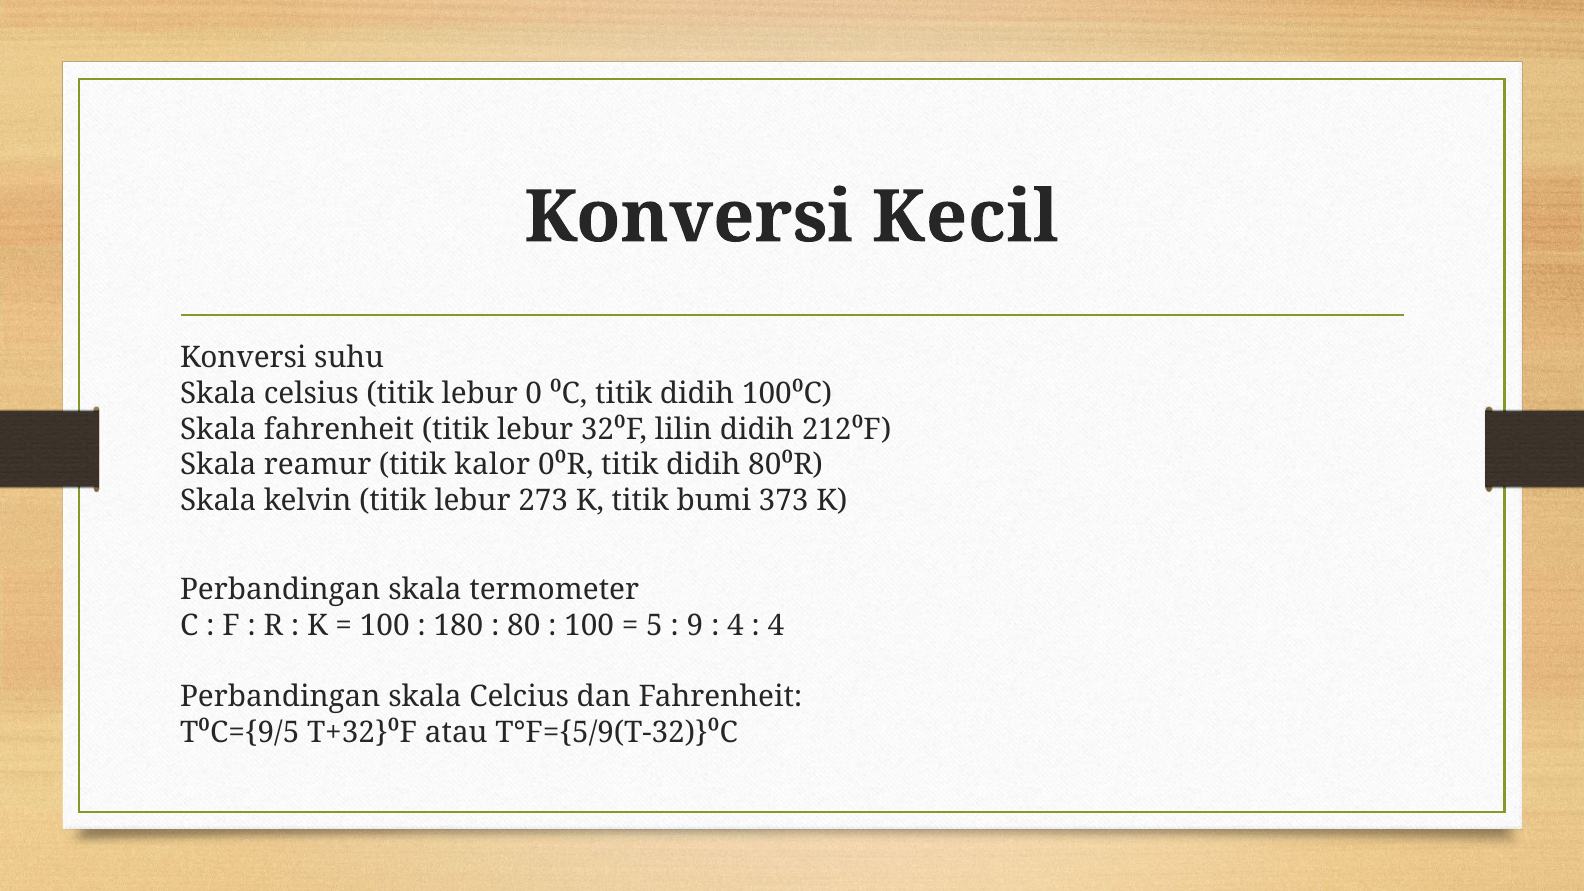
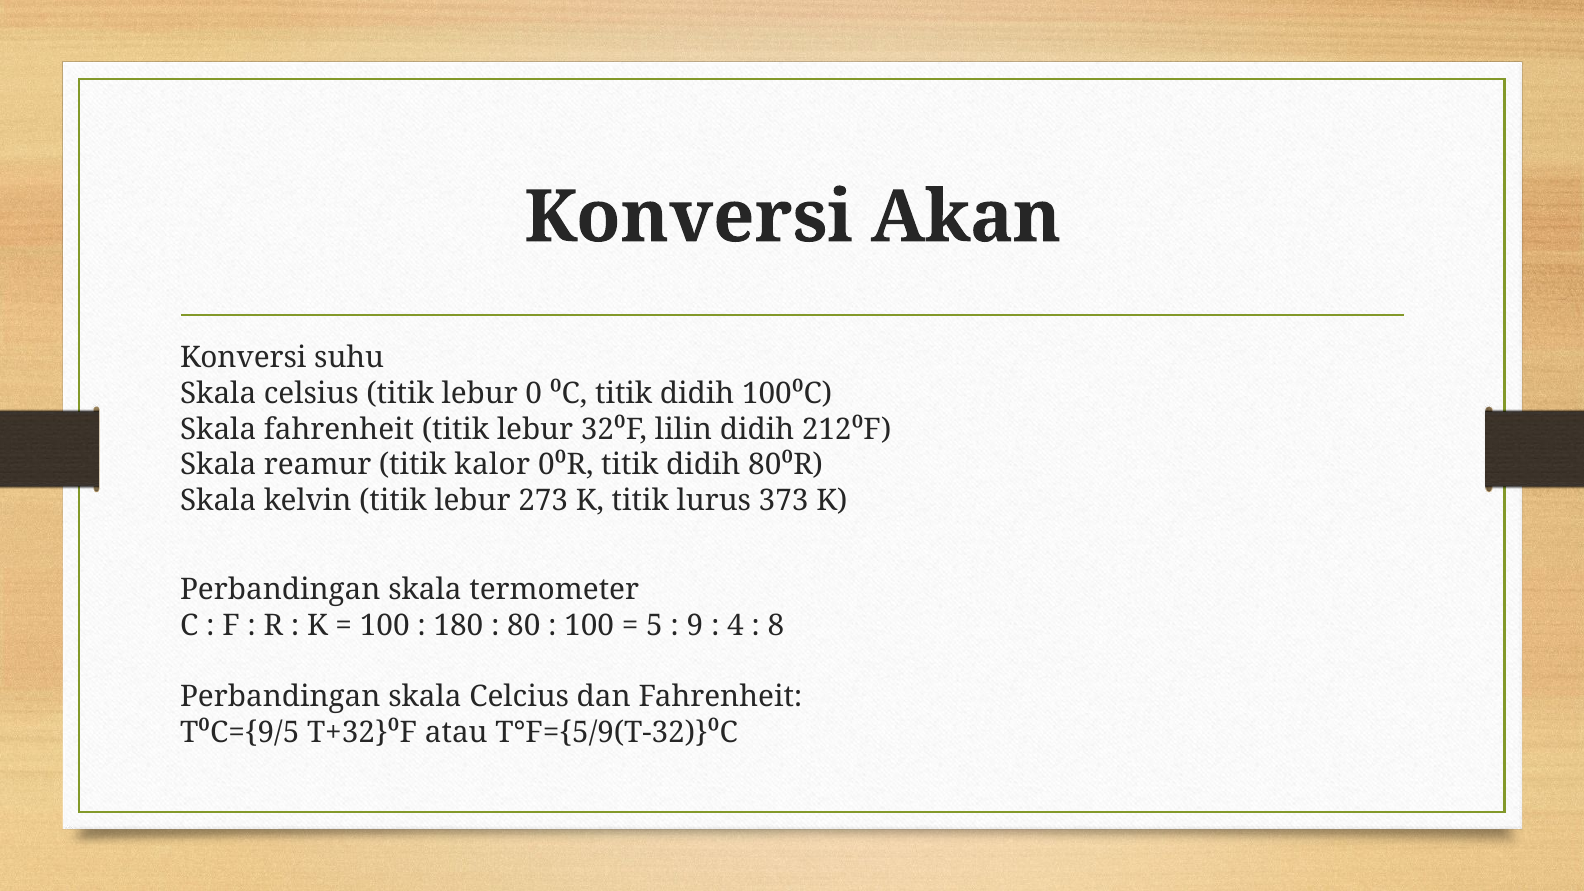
Kecil: Kecil -> Akan
bumi: bumi -> lurus
4 at (776, 625): 4 -> 8
